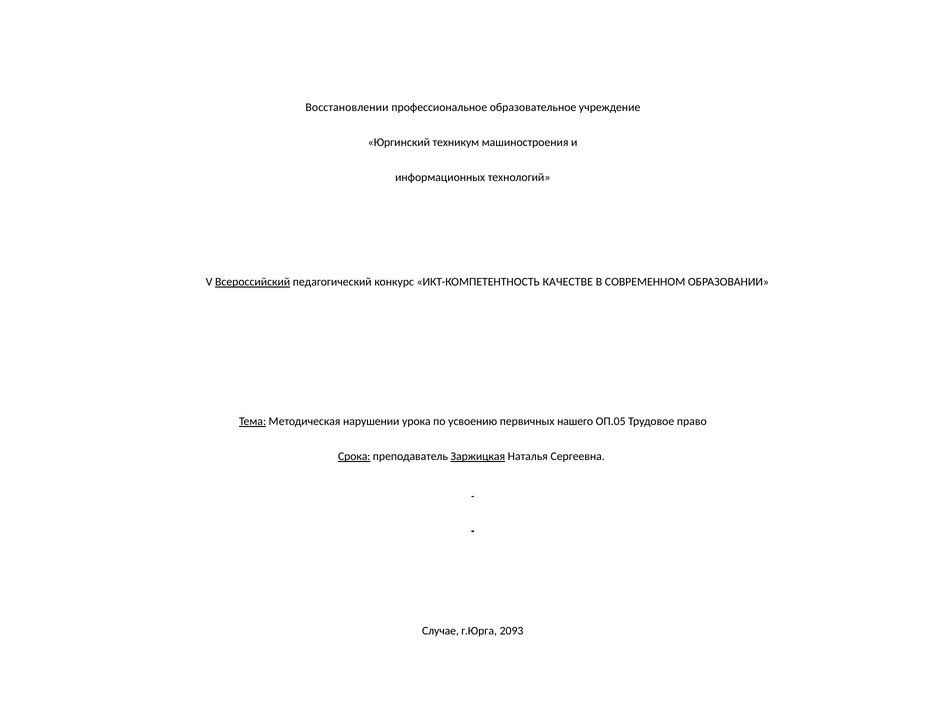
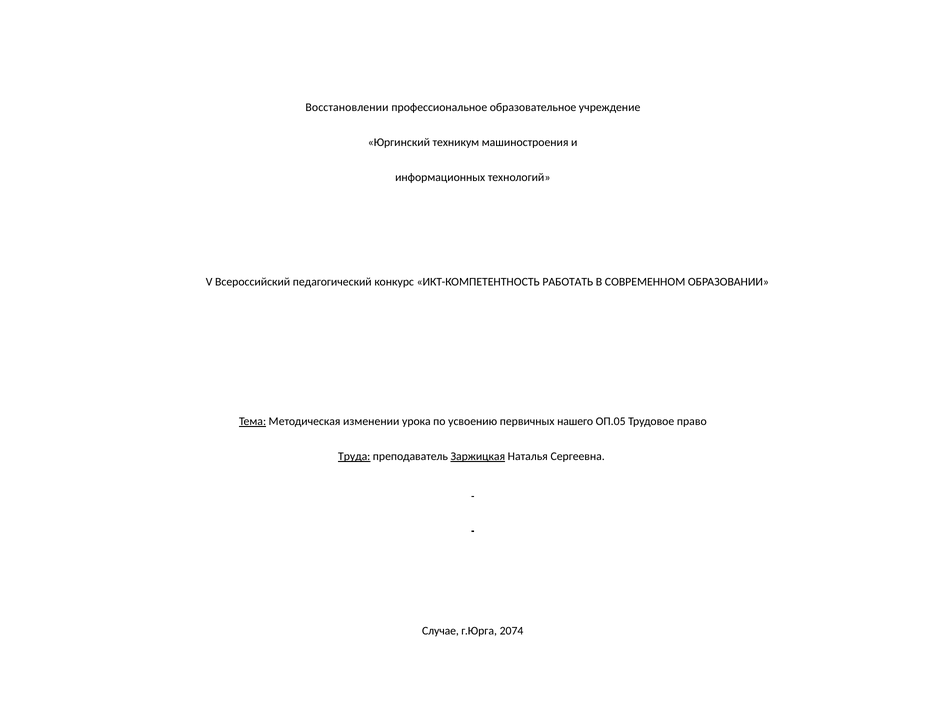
Всероссийский underline: present -> none
КАЧЕСТВЕ: КАЧЕСТВЕ -> РАБОТАТЬ
нарушении: нарушении -> изменении
Срока: Срока -> Труда
2093: 2093 -> 2074
